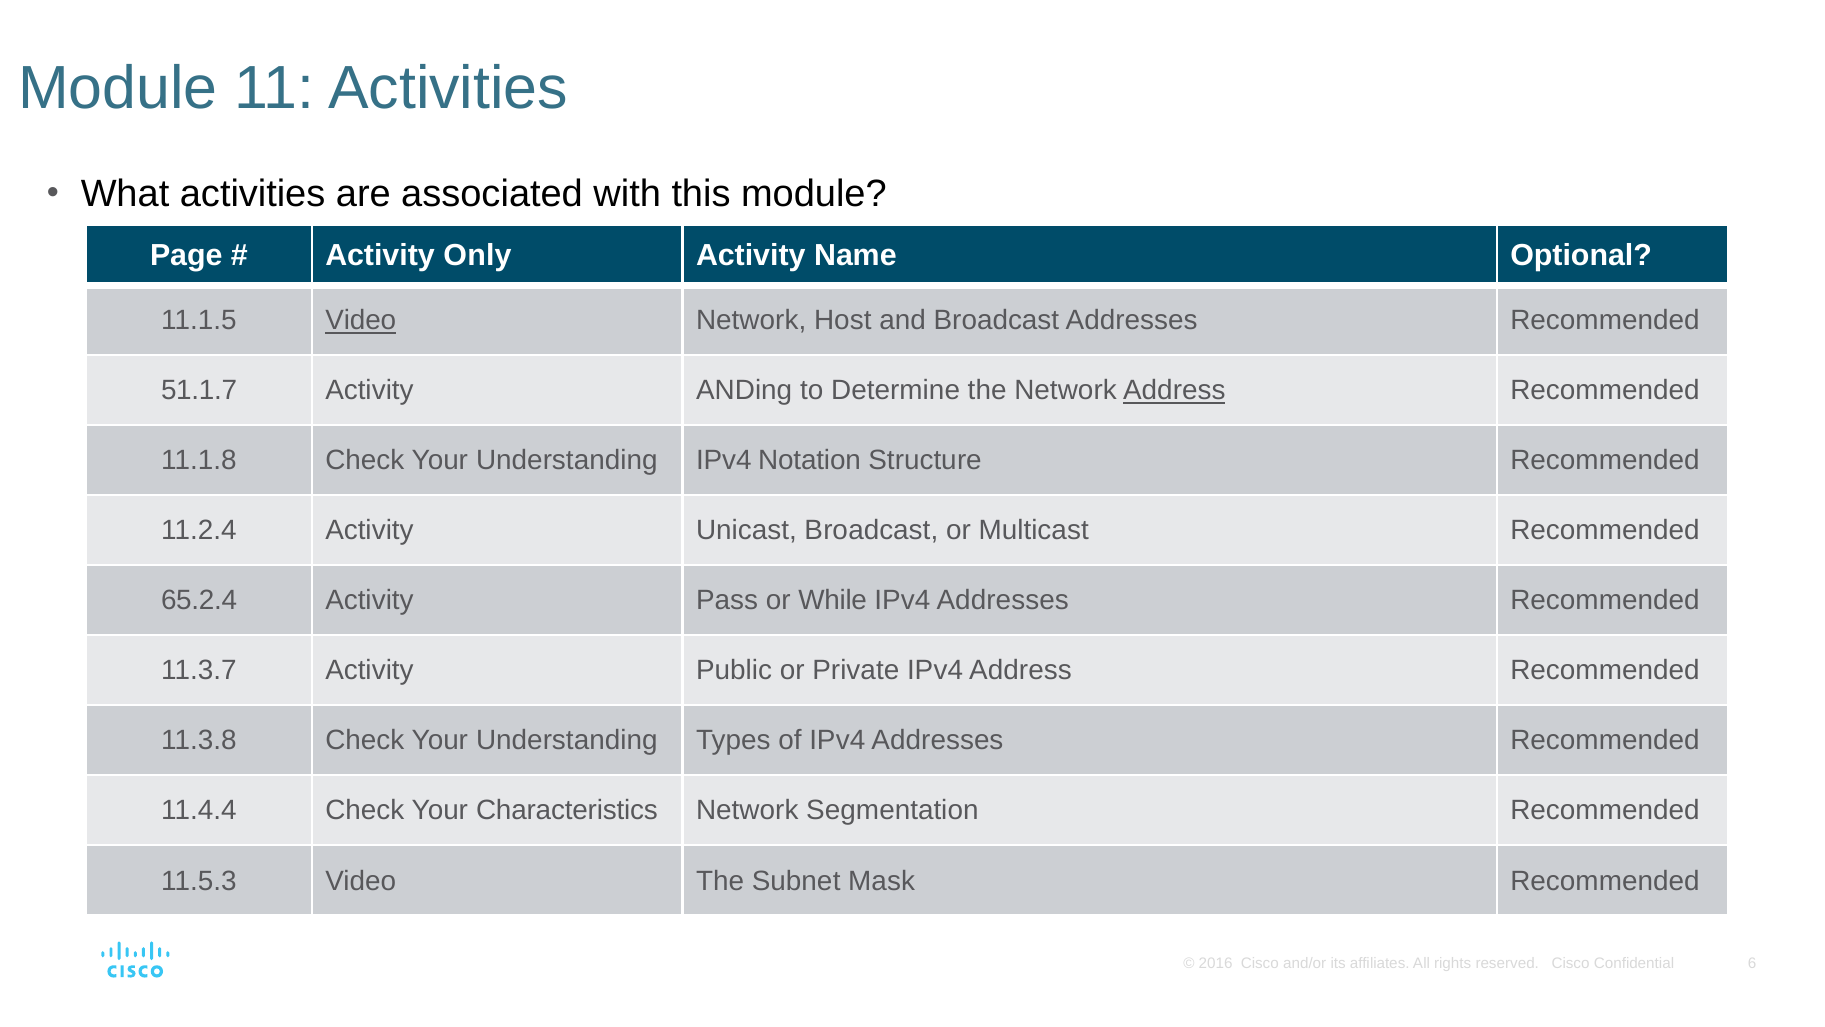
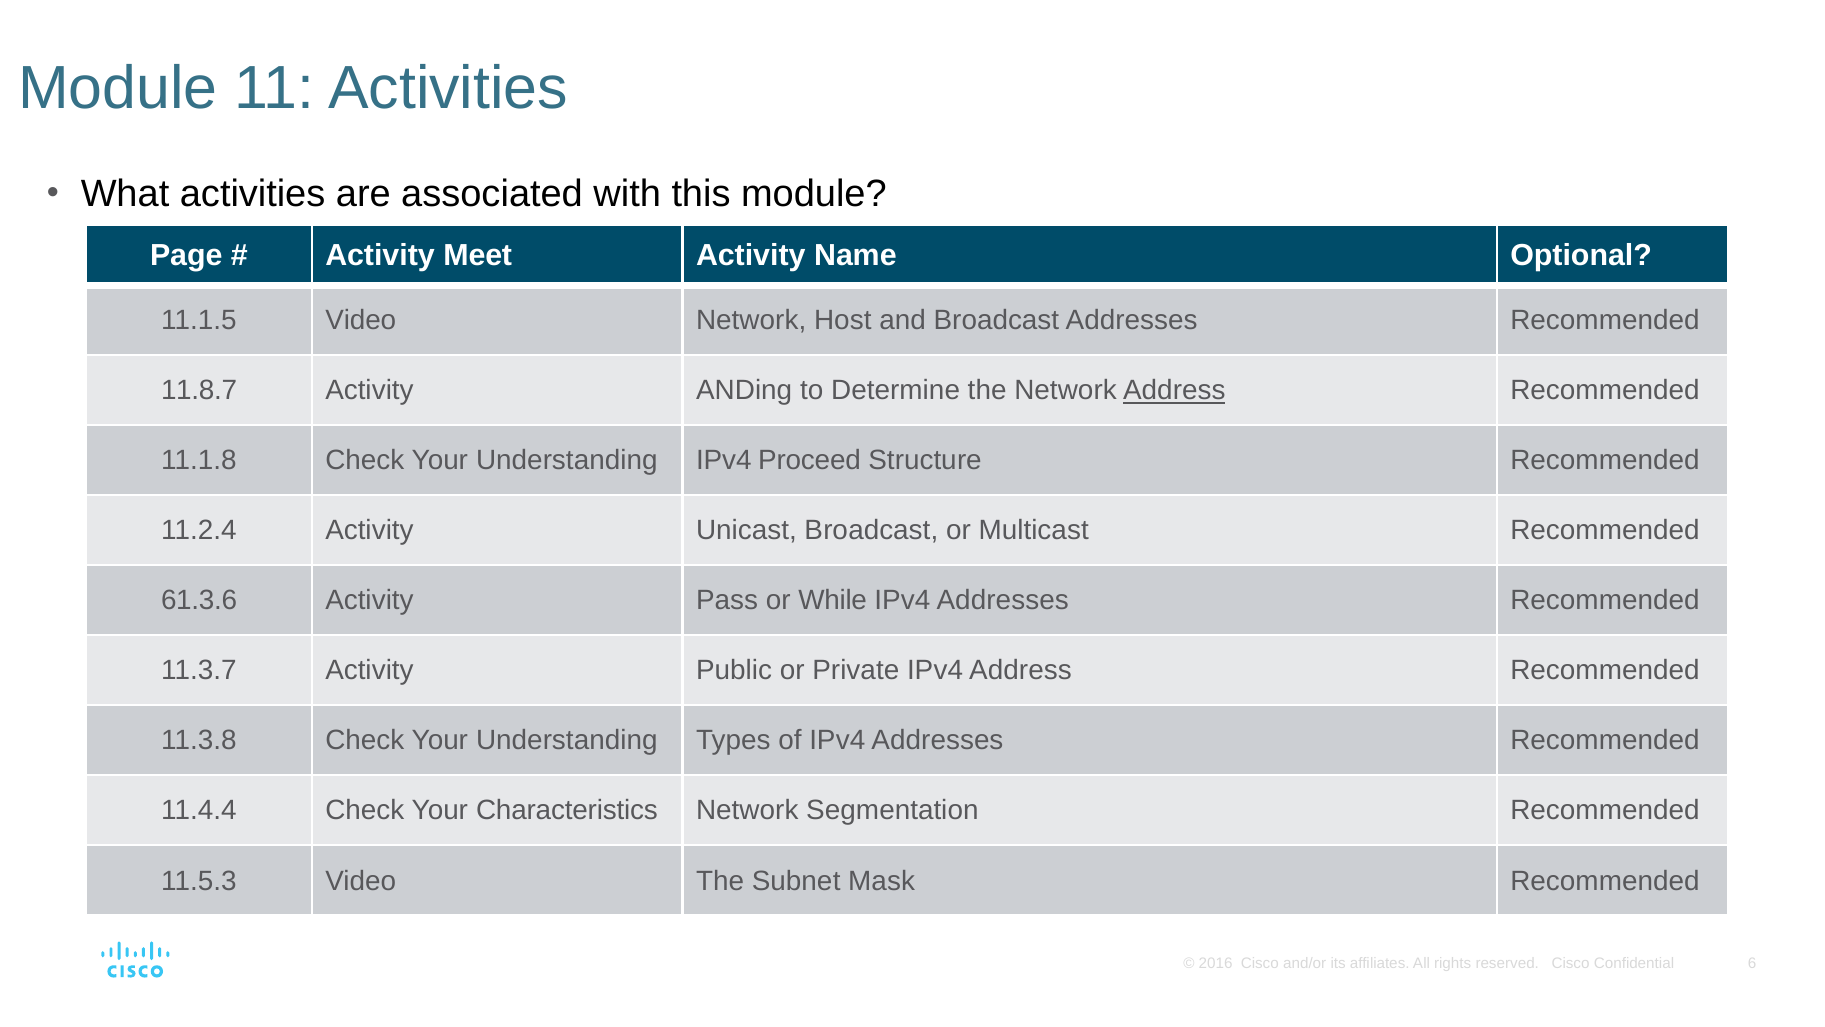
Only: Only -> Meet
Video at (361, 321) underline: present -> none
51.1.7: 51.1.7 -> 11.8.7
Notation: Notation -> Proceed
65.2.4: 65.2.4 -> 61.3.6
